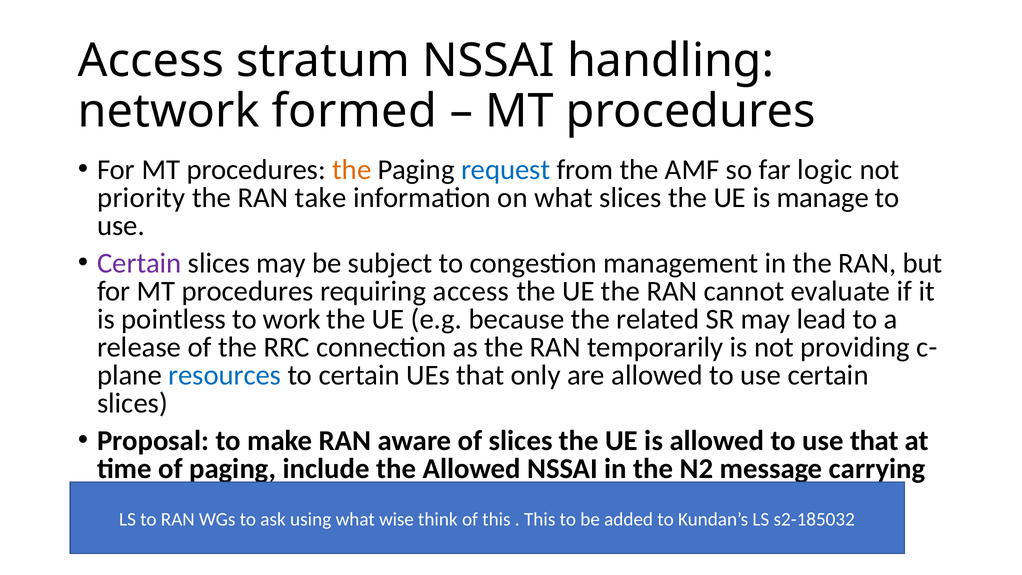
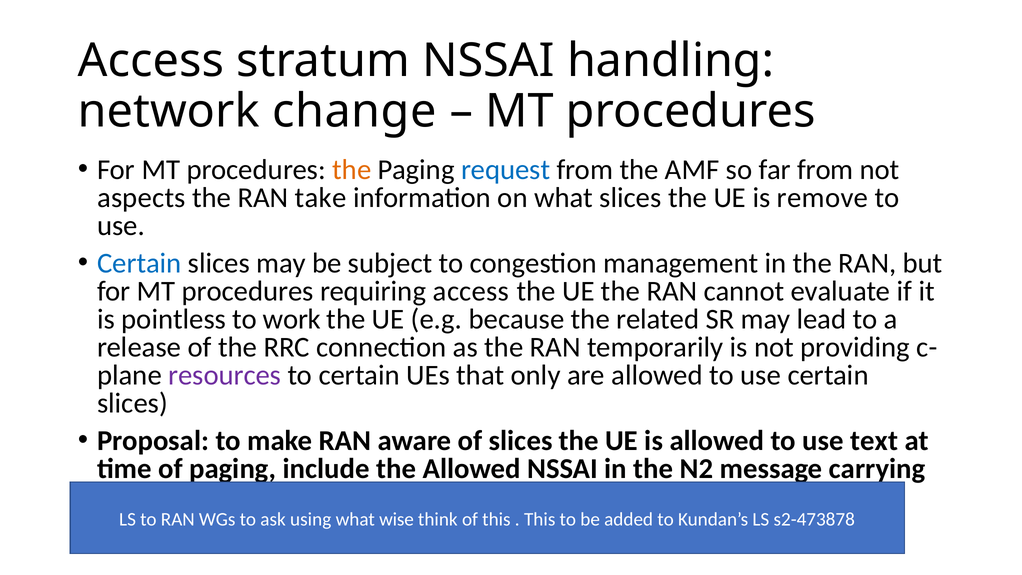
formed: formed -> change
far logic: logic -> from
priority: priority -> aspects
manage: manage -> remove
Certain at (139, 263) colour: purple -> blue
resources colour: blue -> purple
use that: that -> text
s2-185032: s2-185032 -> s2-473878
